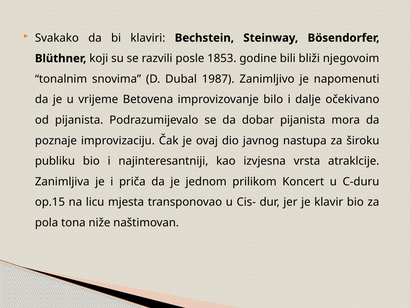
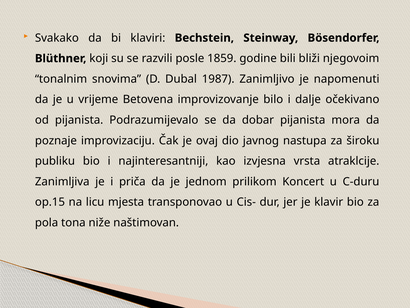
1853: 1853 -> 1859
